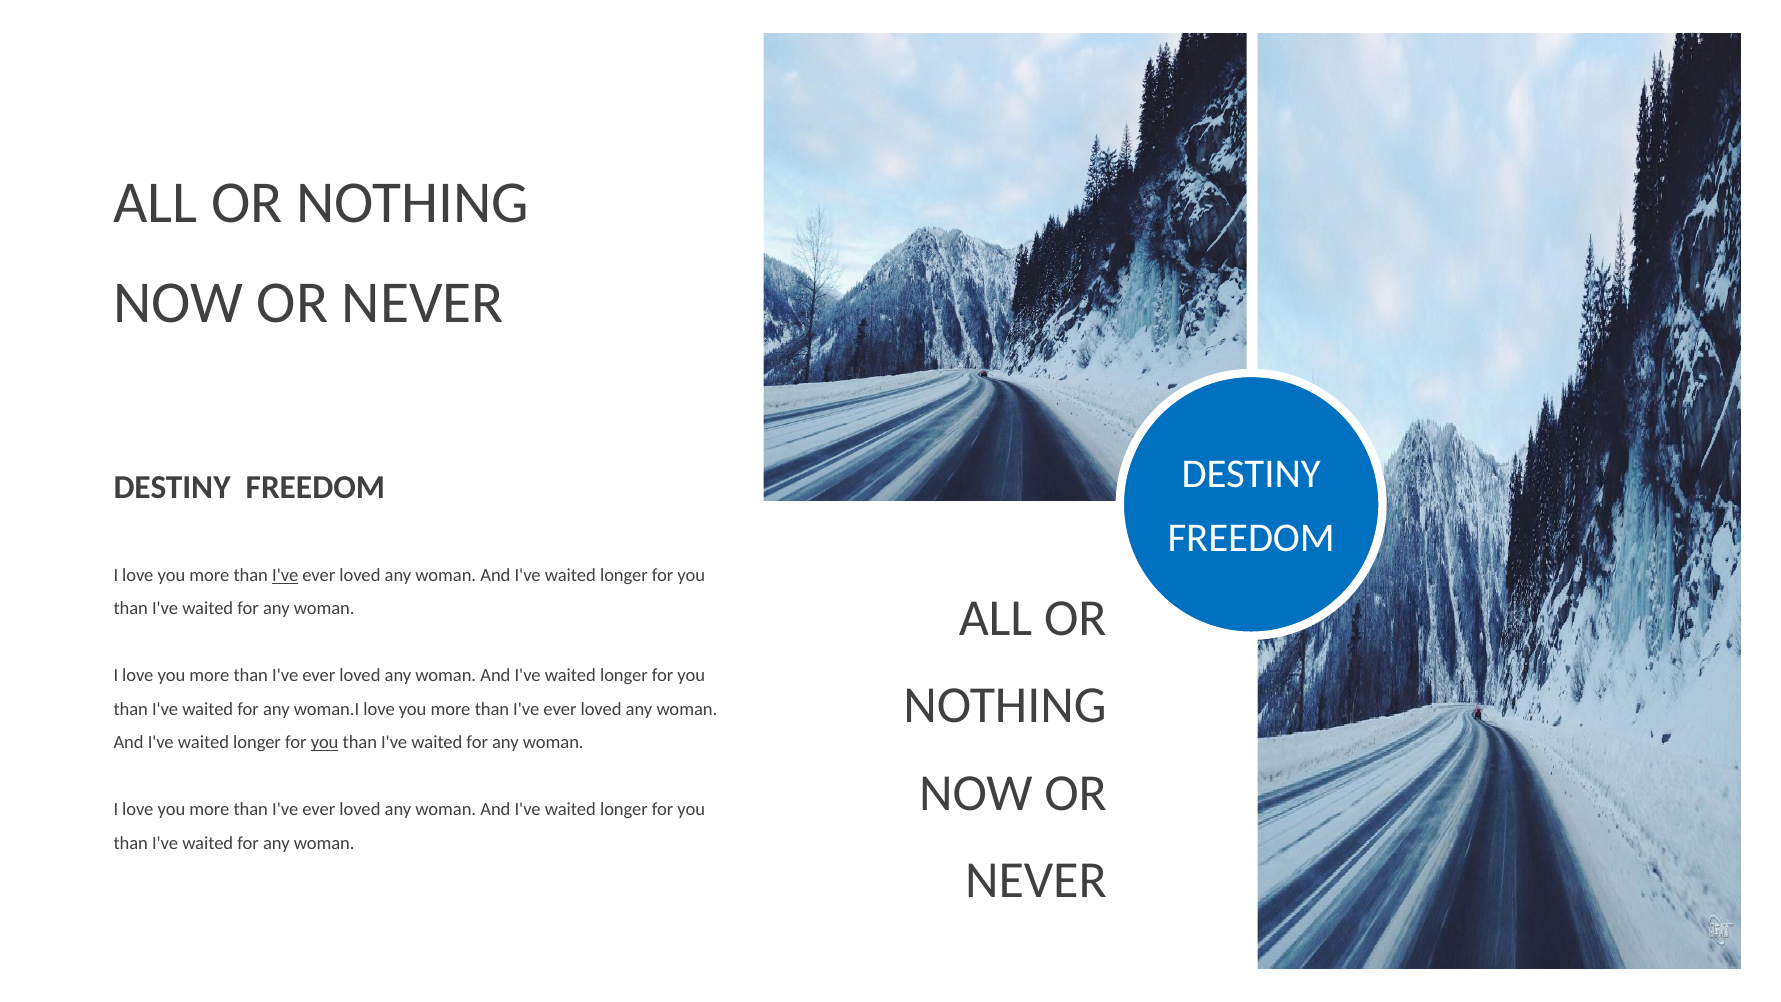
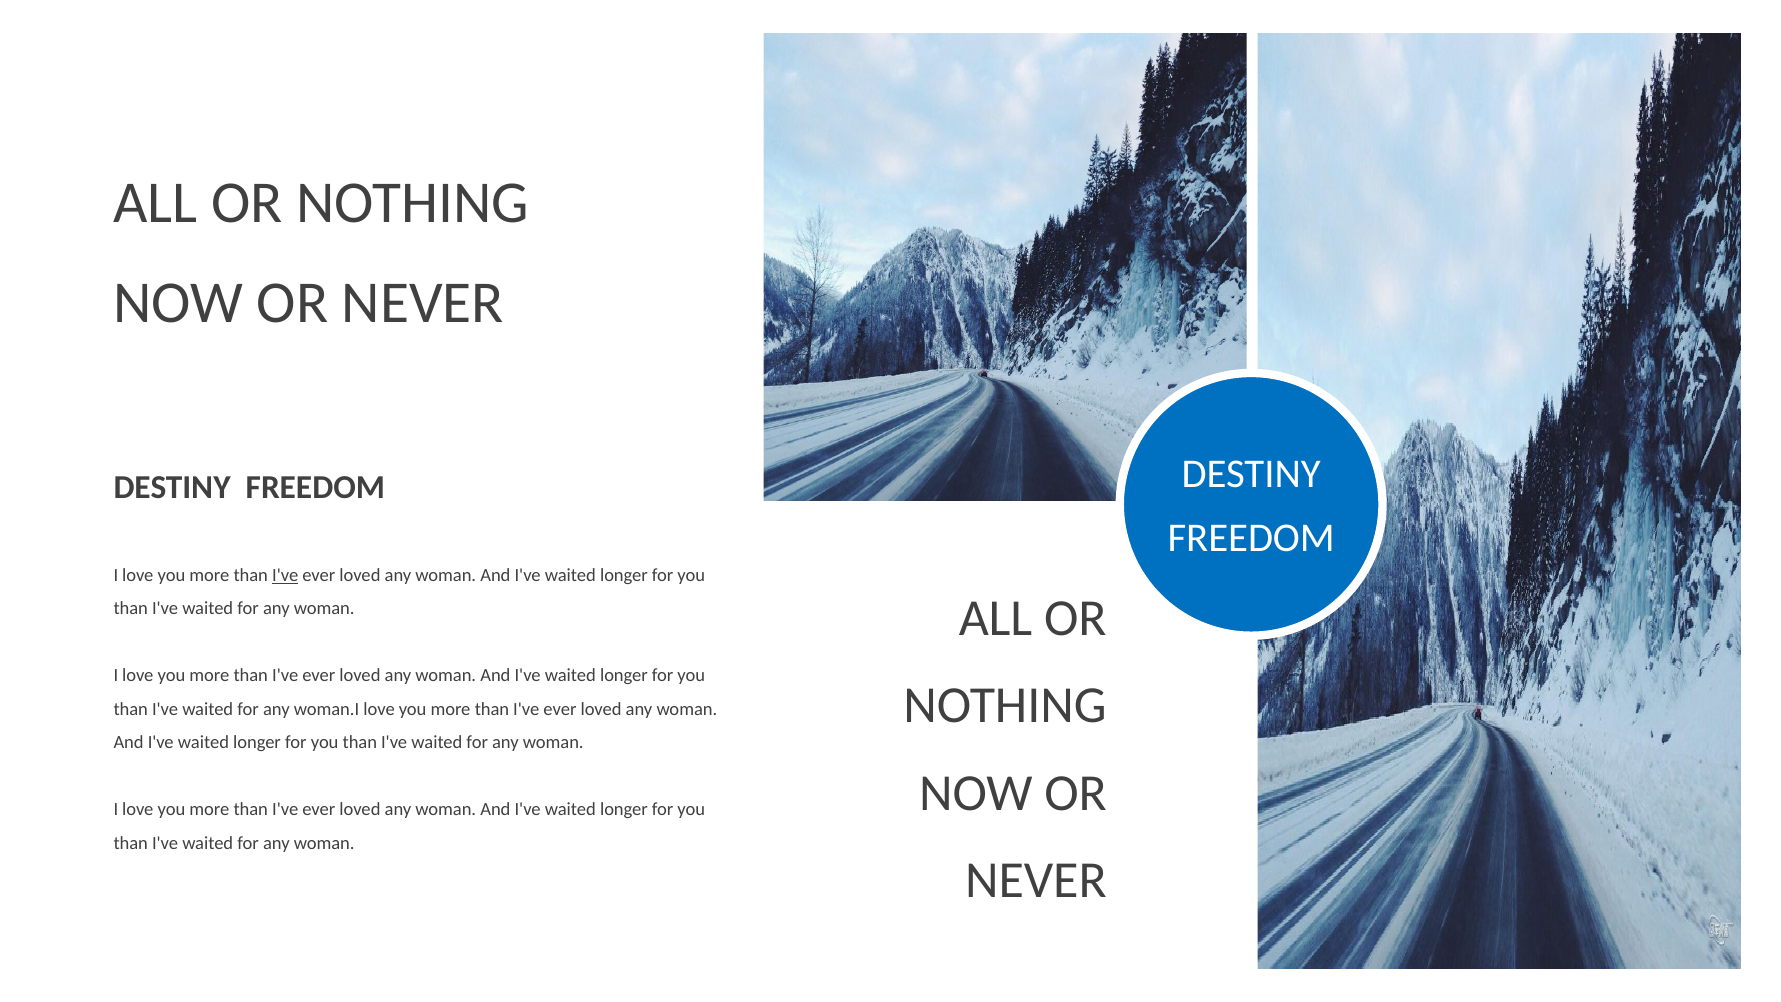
you at (325, 742) underline: present -> none
